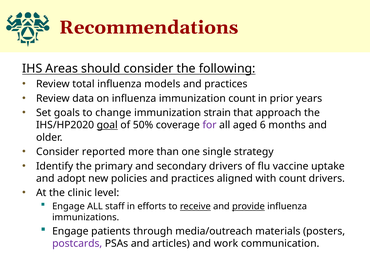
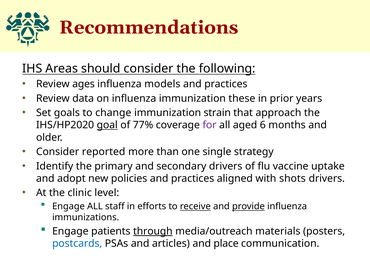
total: total -> ages
immunization count: count -> these
50%: 50% -> 77%
with count: count -> shots
through underline: none -> present
postcards colour: purple -> blue
work: work -> place
